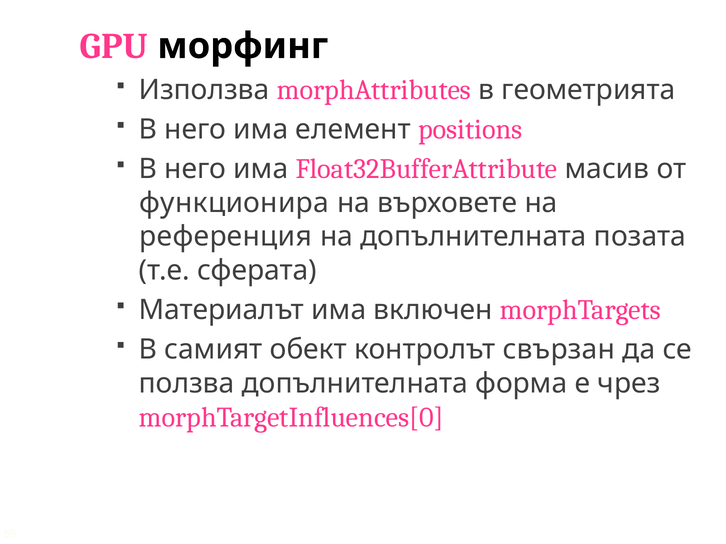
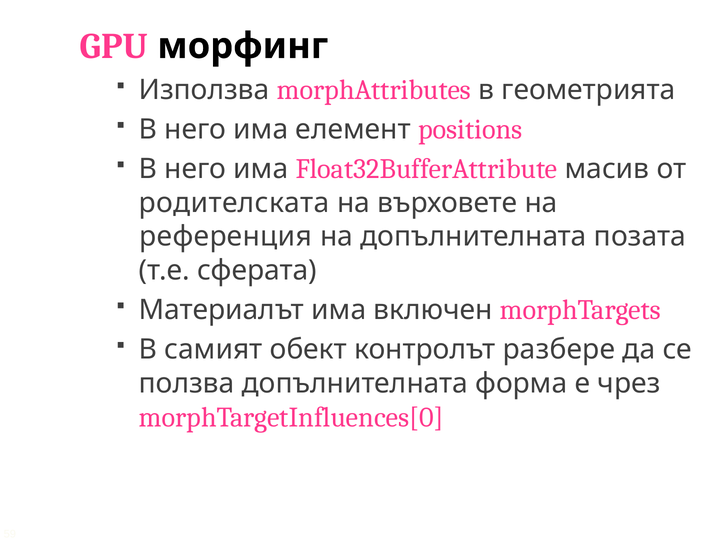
функционира: функционира -> родителската
свързан: свързан -> разбере
